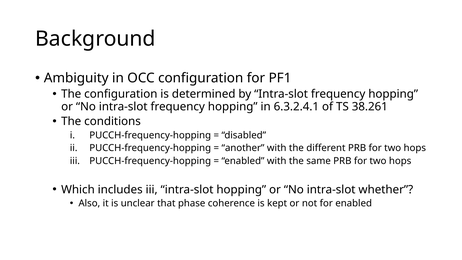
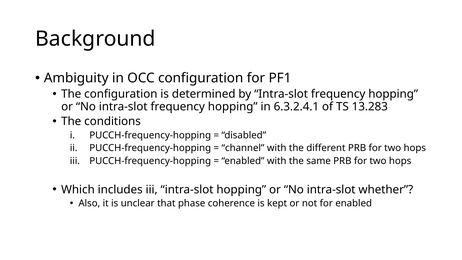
38.261: 38.261 -> 13.283
another: another -> channel
